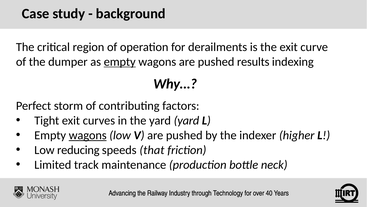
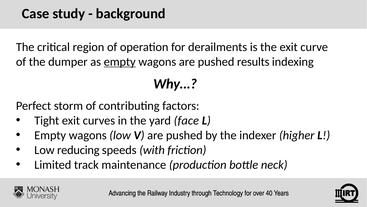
yard yard: yard -> face
wagons at (88, 135) underline: present -> none
that: that -> with
